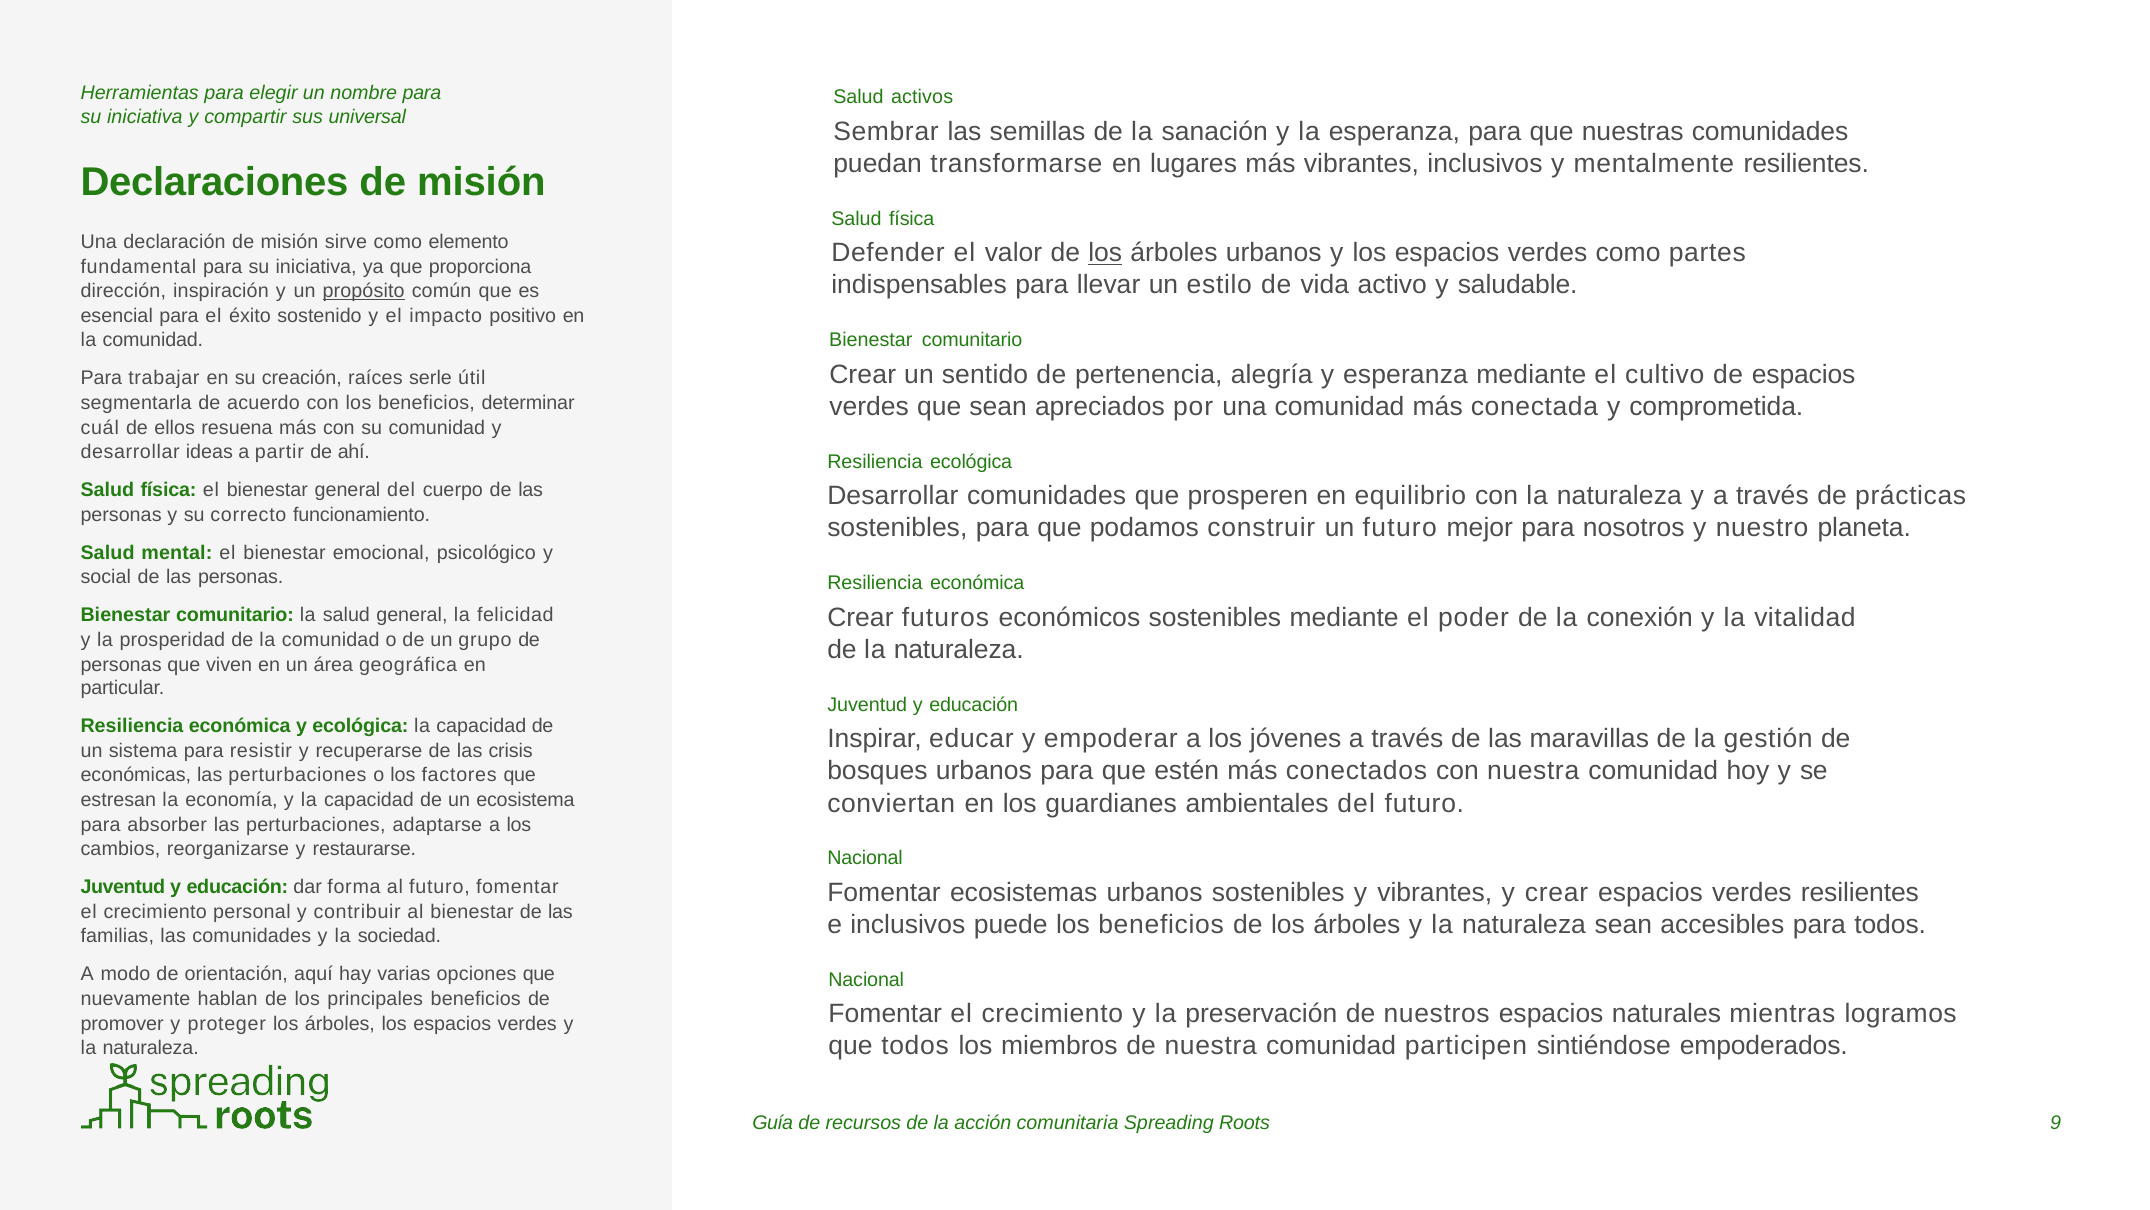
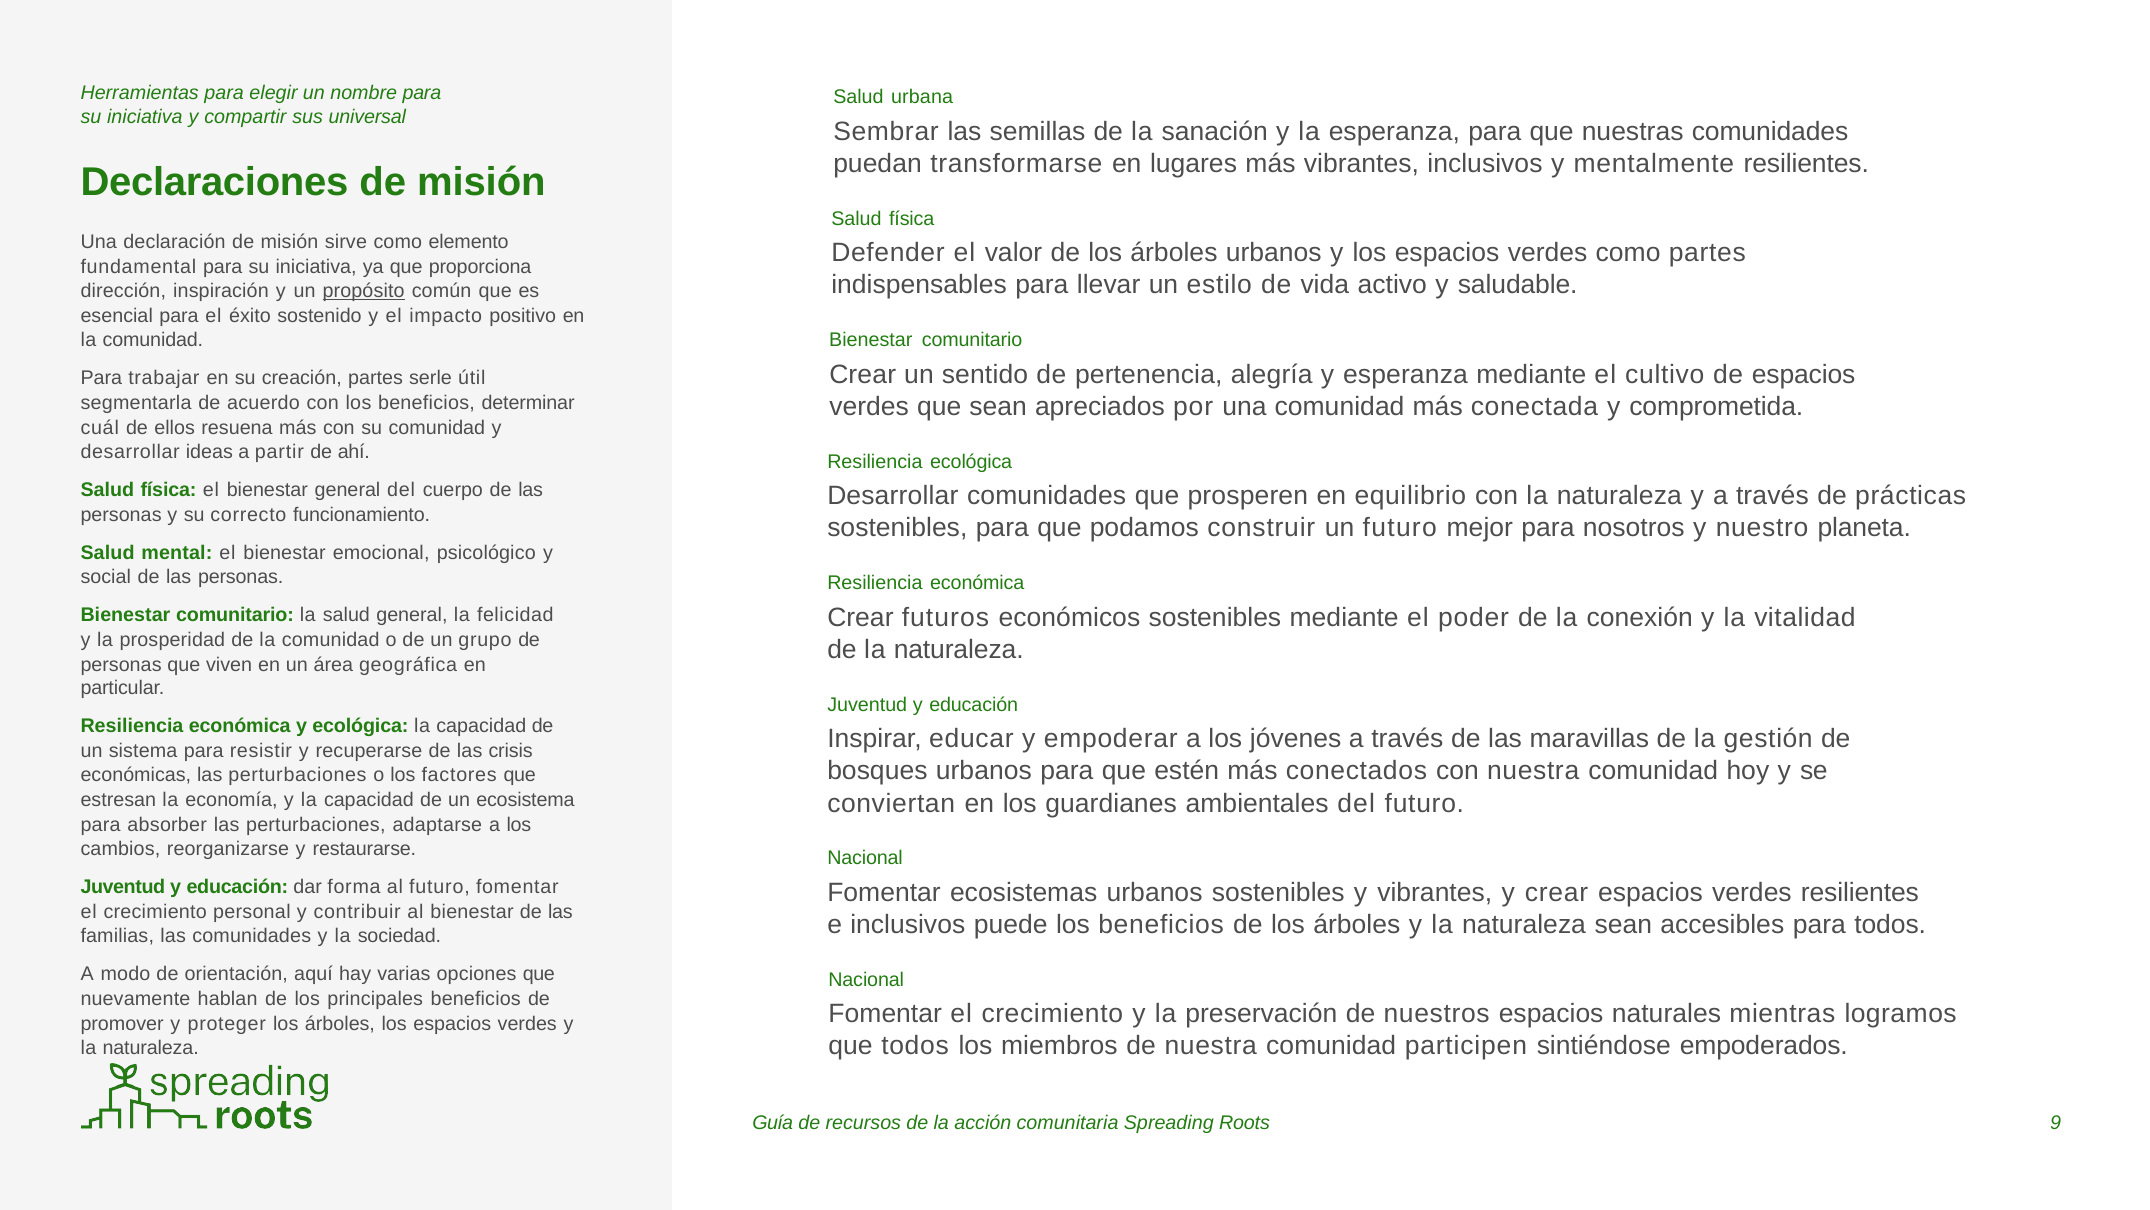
activos: activos -> urbana
los at (1105, 253) underline: present -> none
creación raíces: raíces -> partes
